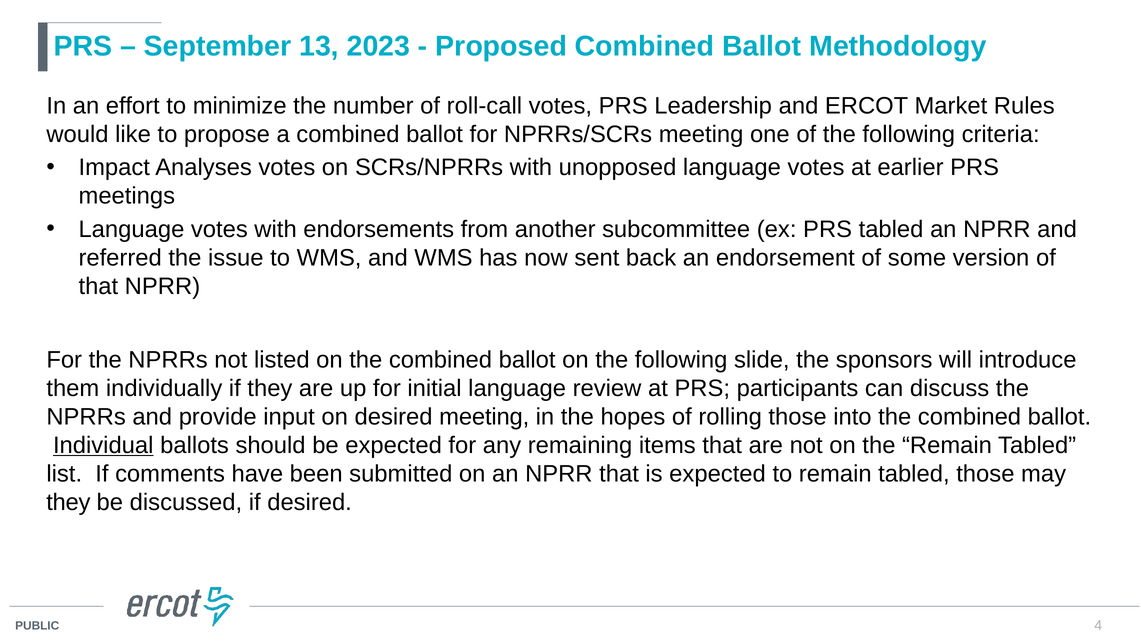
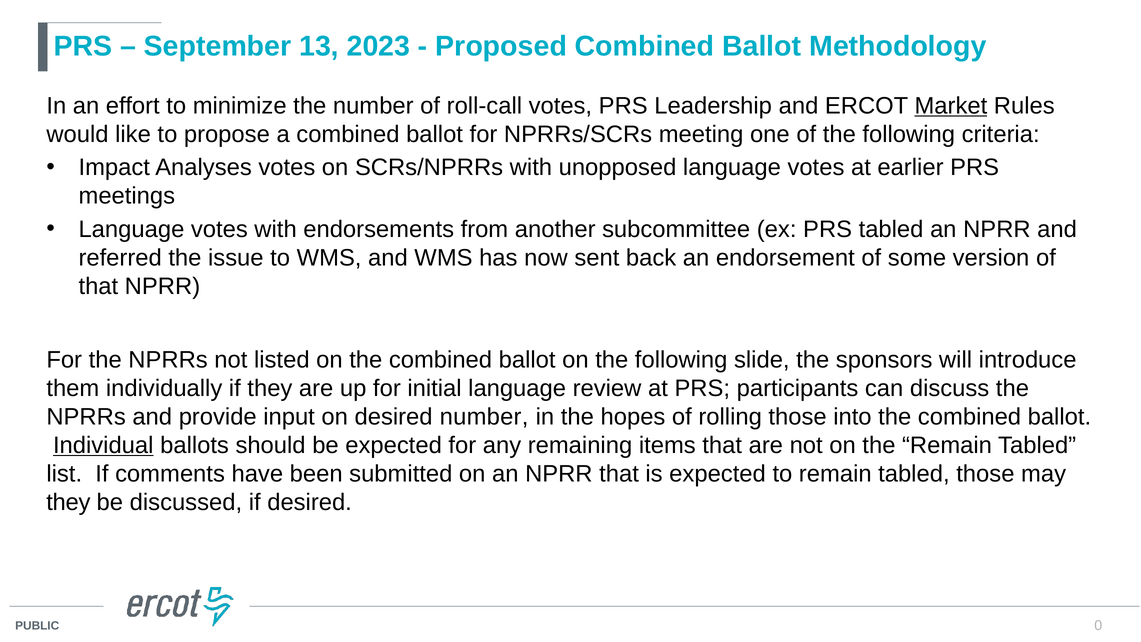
Market underline: none -> present
desired meeting: meeting -> number
4: 4 -> 0
